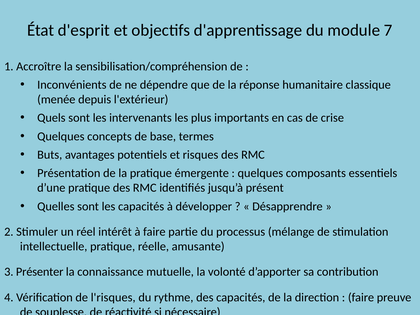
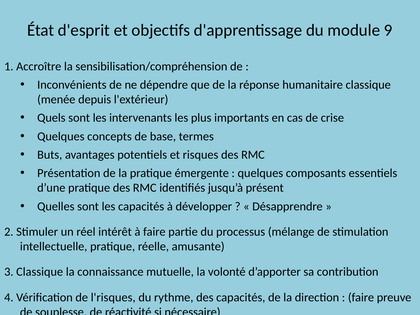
7: 7 -> 9
3 Présenter: Présenter -> Classique
